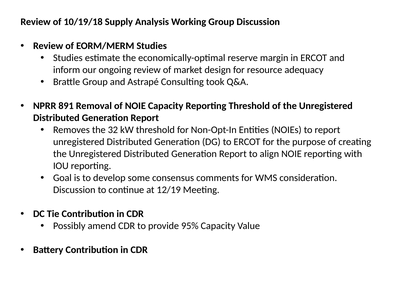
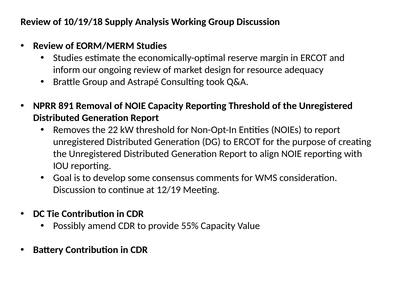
32: 32 -> 22
95%: 95% -> 55%
